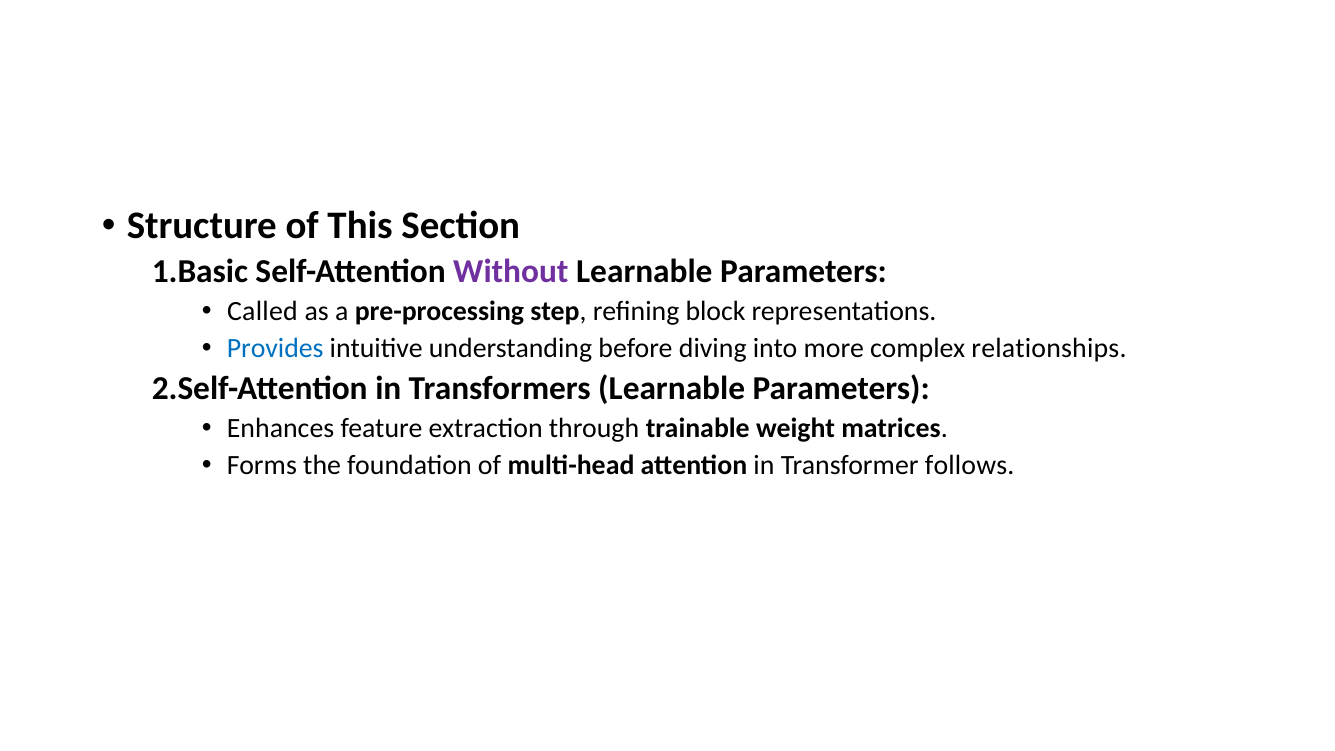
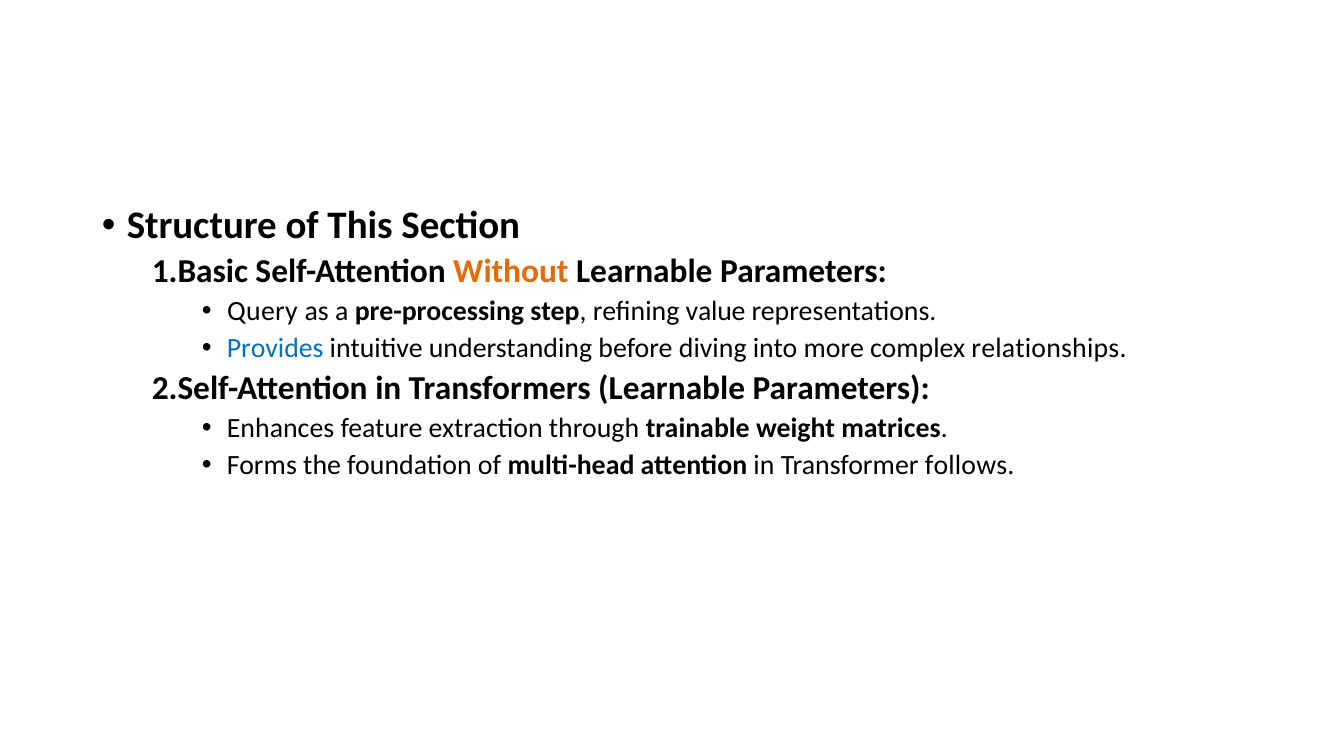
Without colour: purple -> orange
Called: Called -> Query
block: block -> value
